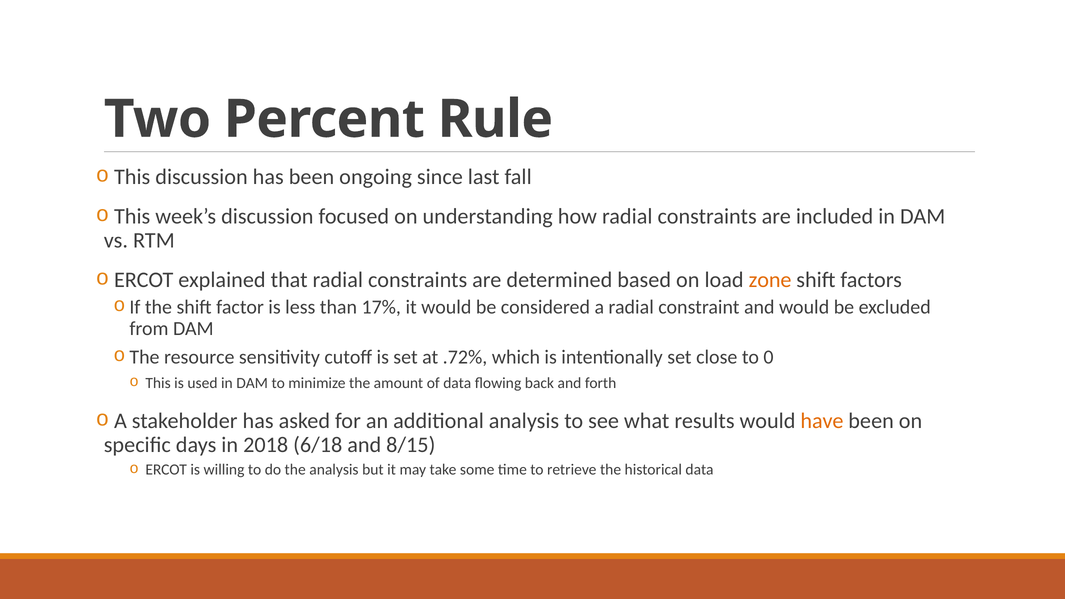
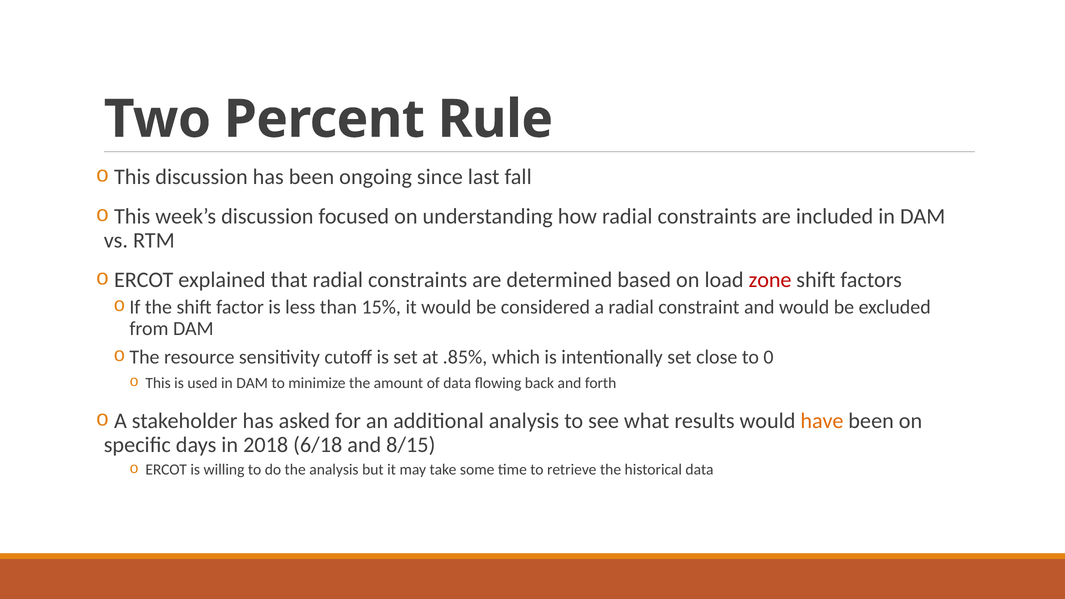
zone colour: orange -> red
17%: 17% -> 15%
.72%: .72% -> .85%
